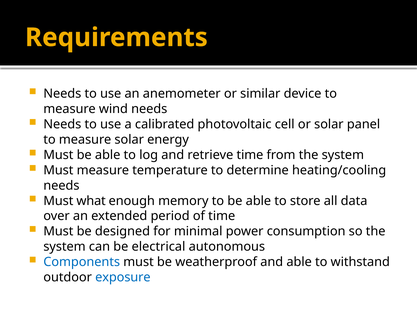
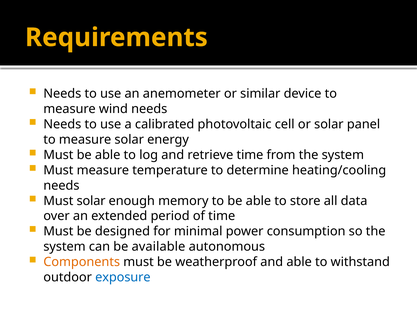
Must what: what -> solar
electrical: electrical -> available
Components colour: blue -> orange
